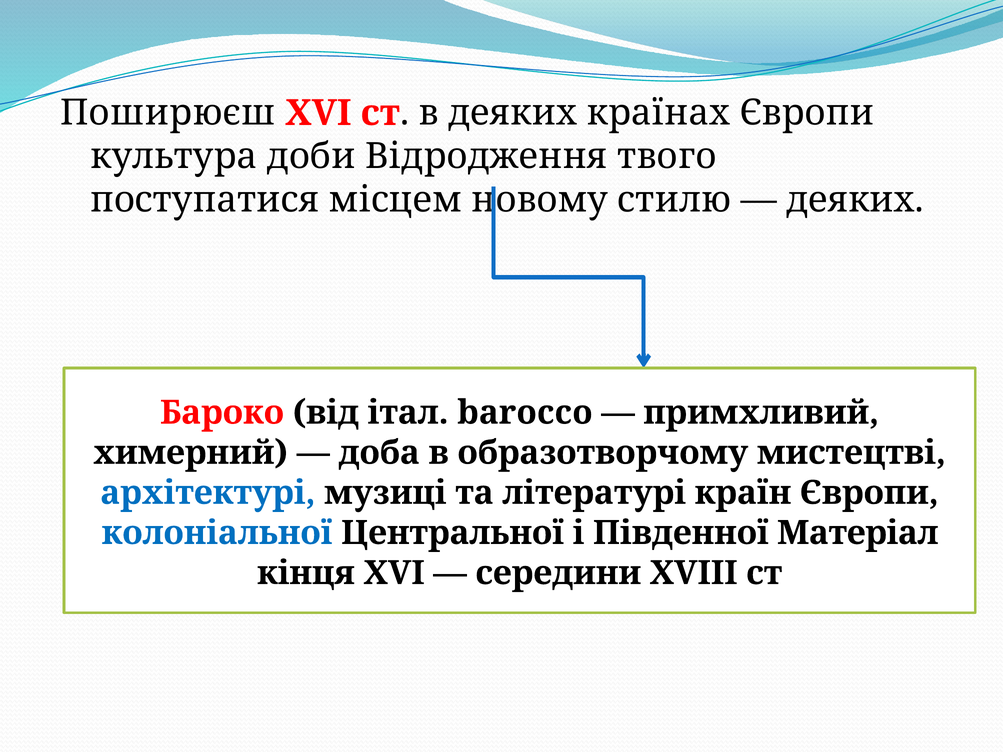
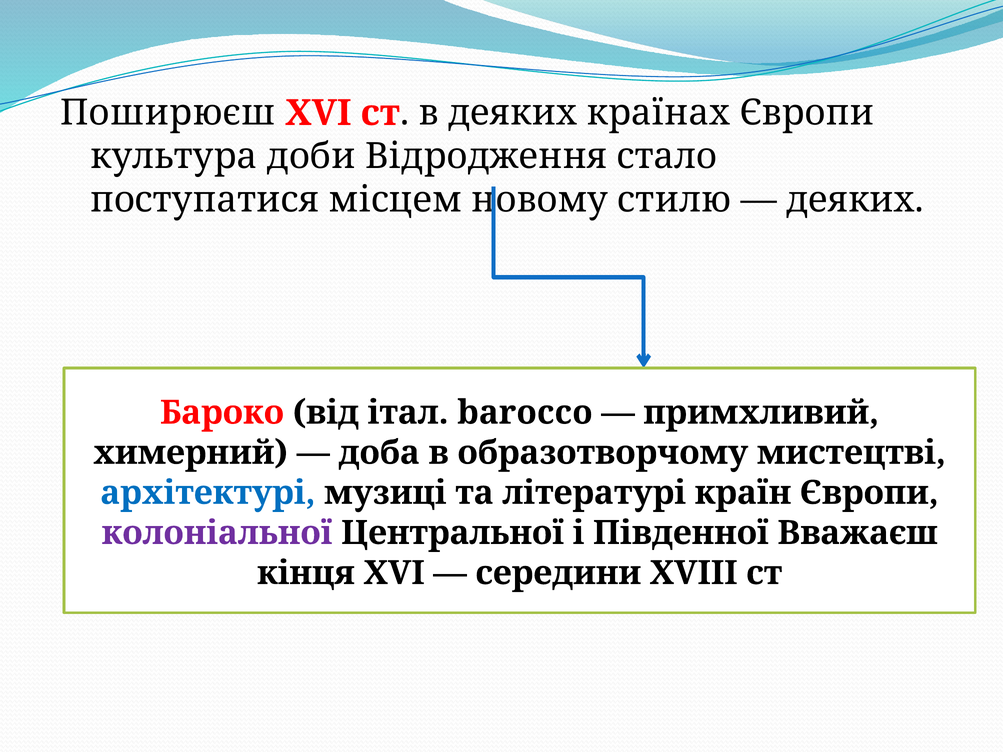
твого: твого -> стало
колоніальної colour: blue -> purple
Матеріал: Матеріал -> Вважаєш
